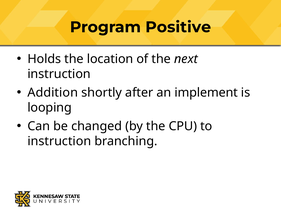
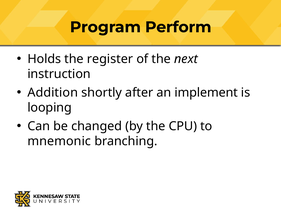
Positive: Positive -> Perform
location: location -> register
instruction at (59, 141): instruction -> mnemonic
